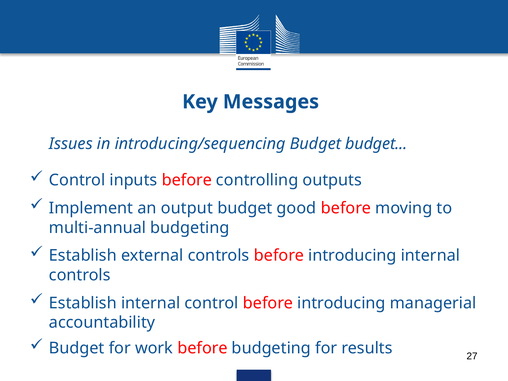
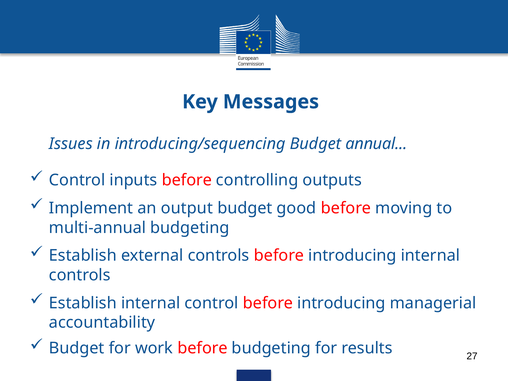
Budget budget: budget -> annual
